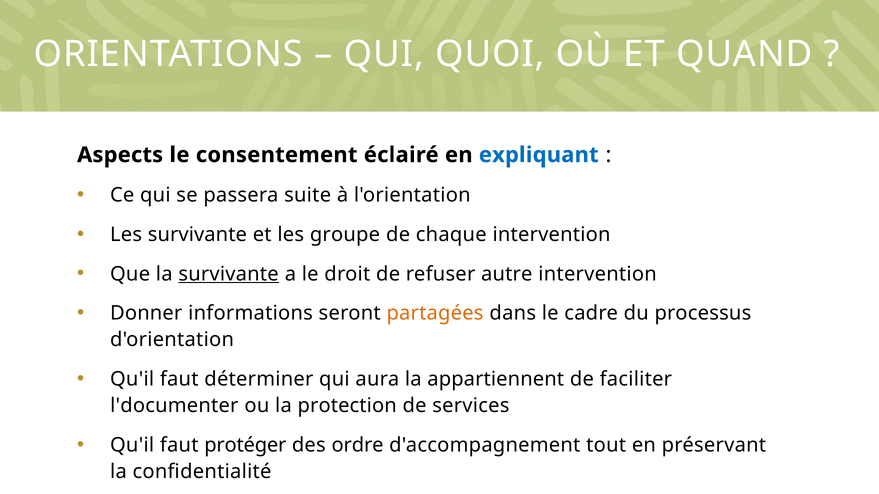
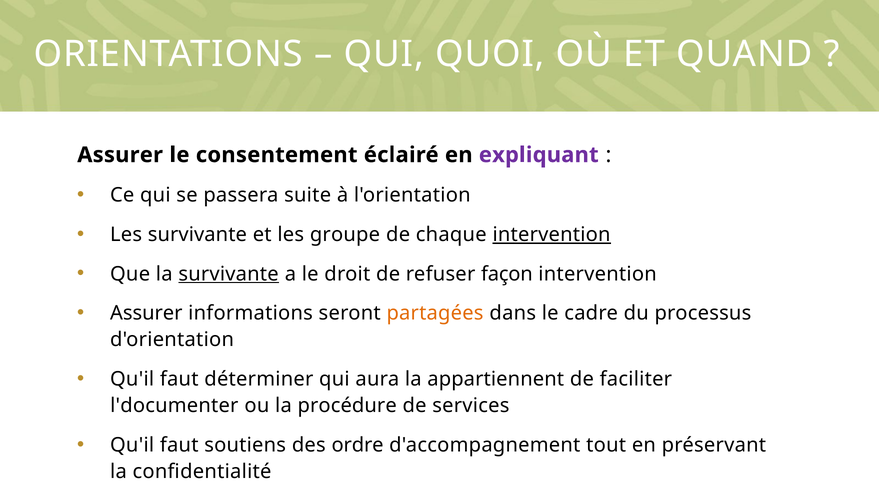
Aspects at (120, 155): Aspects -> Assurer
expliquant colour: blue -> purple
intervention at (552, 235) underline: none -> present
autre: autre -> façon
Donner at (146, 314): Donner -> Assurer
protection: protection -> procédure
protéger: protéger -> soutiens
